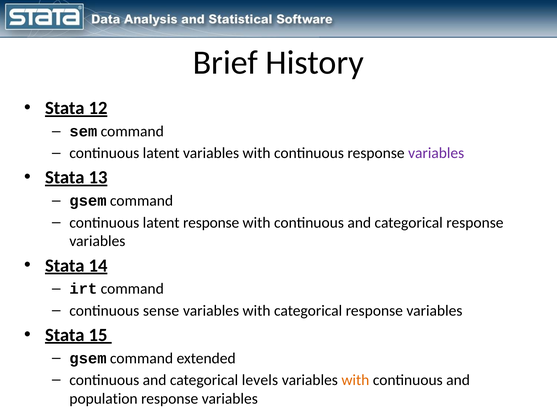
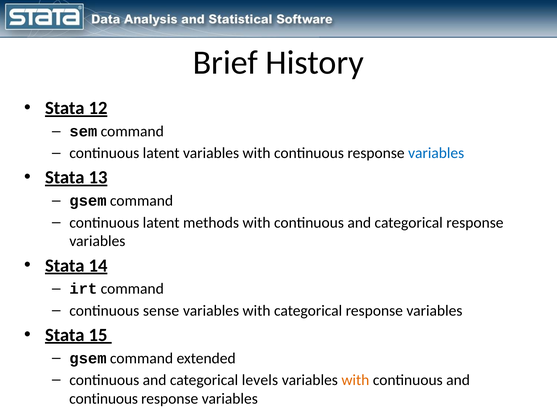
variables at (436, 153) colour: purple -> blue
latent response: response -> methods
population at (104, 398): population -> continuous
